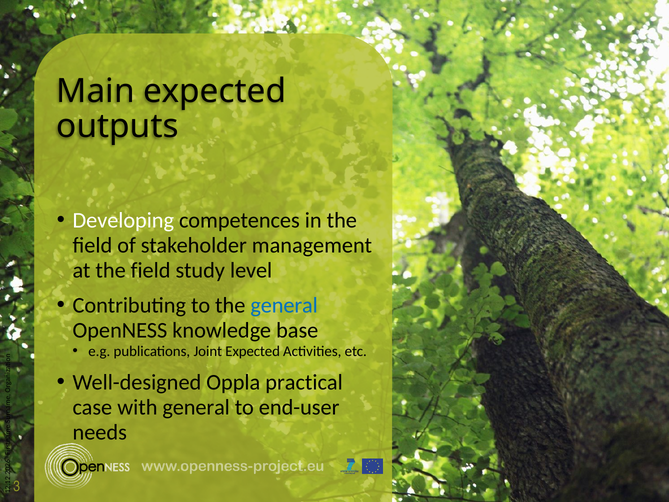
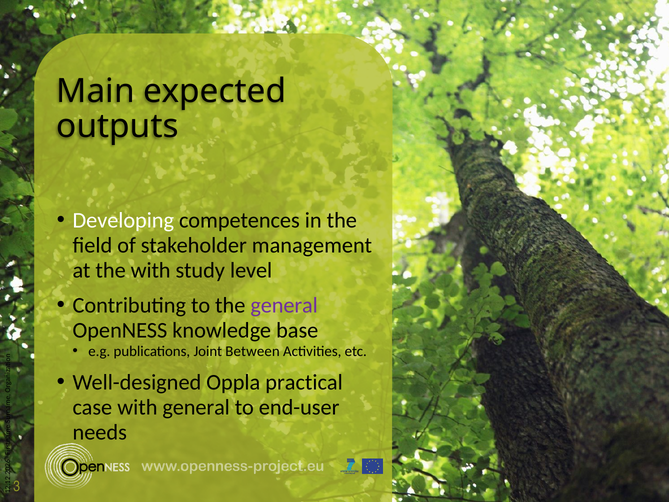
at the field: field -> with
general at (284, 305) colour: blue -> purple
Joint Expected: Expected -> Between
